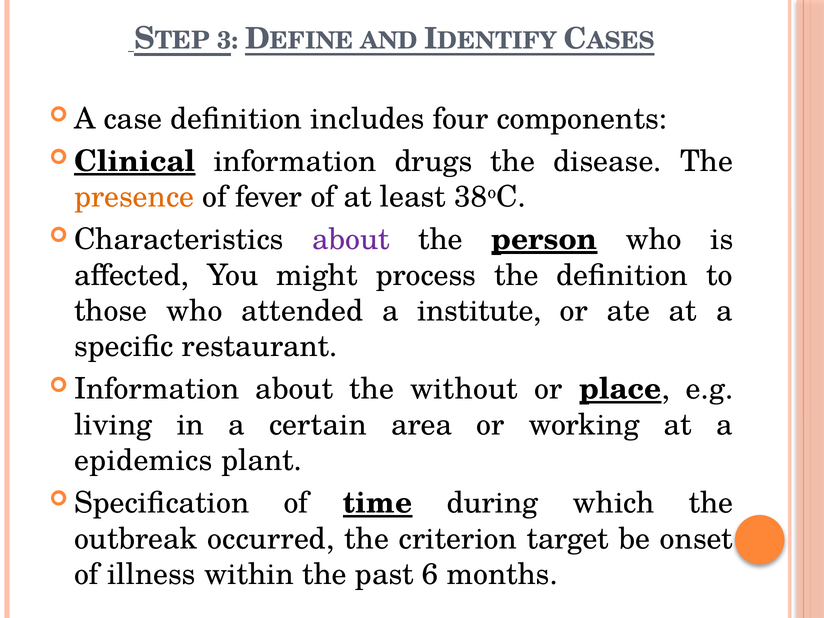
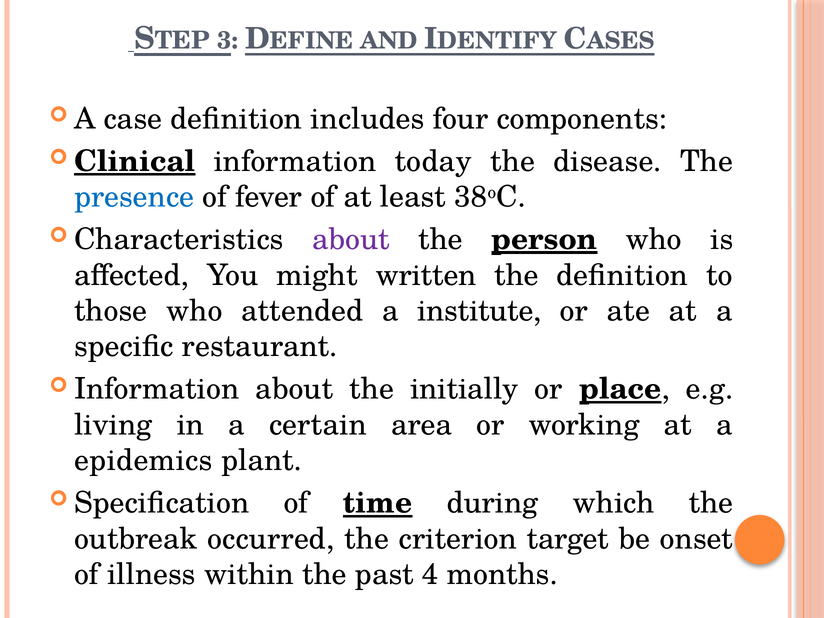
drugs: drugs -> today
presence colour: orange -> blue
process: process -> written
without: without -> initially
6: 6 -> 4
